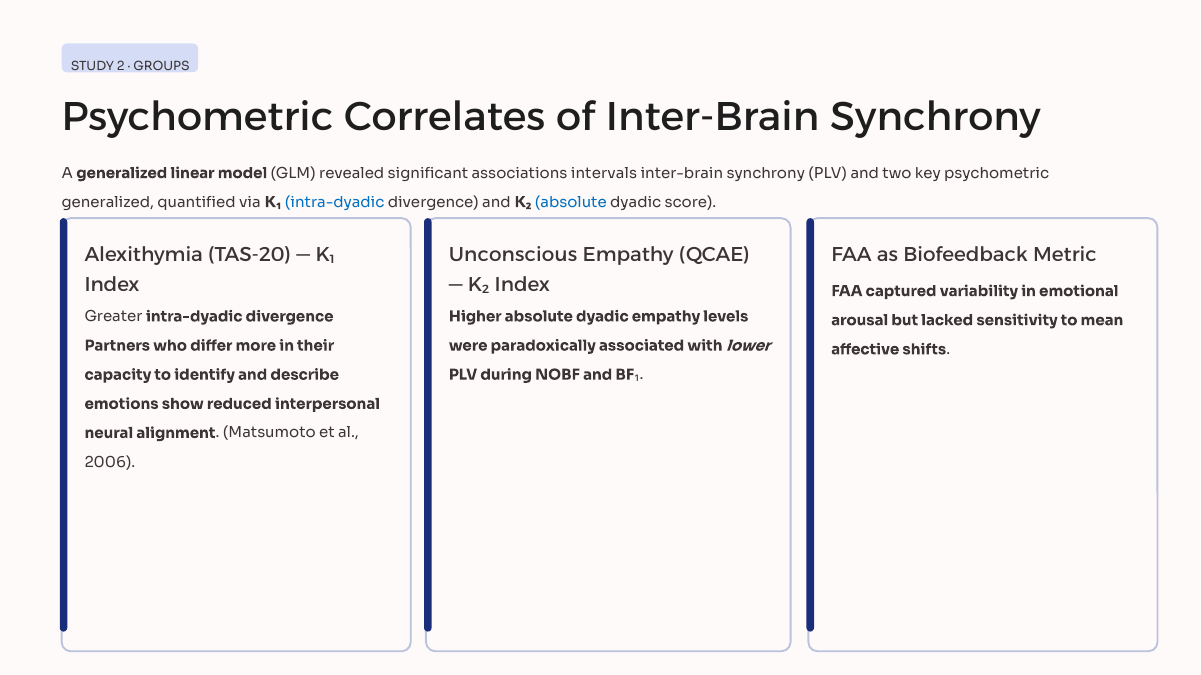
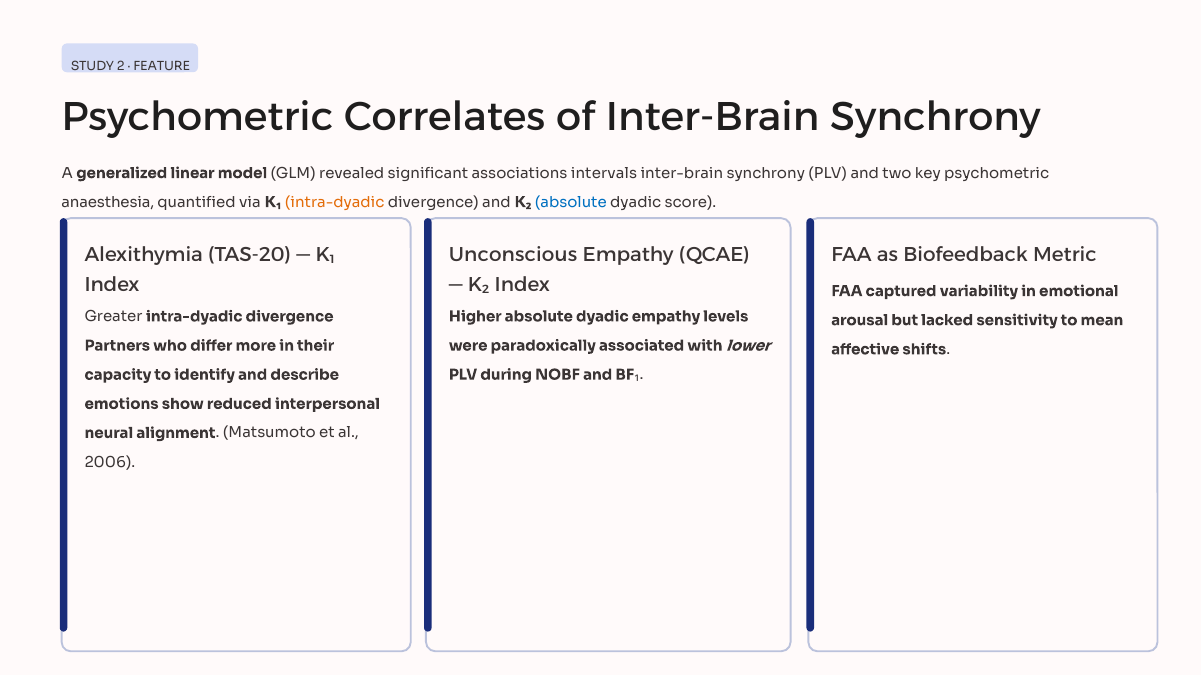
GROUPS: GROUPS -> FEATURE
generalized at (108, 202): generalized -> anaesthesia
intra-dyadic at (335, 202) colour: blue -> orange
